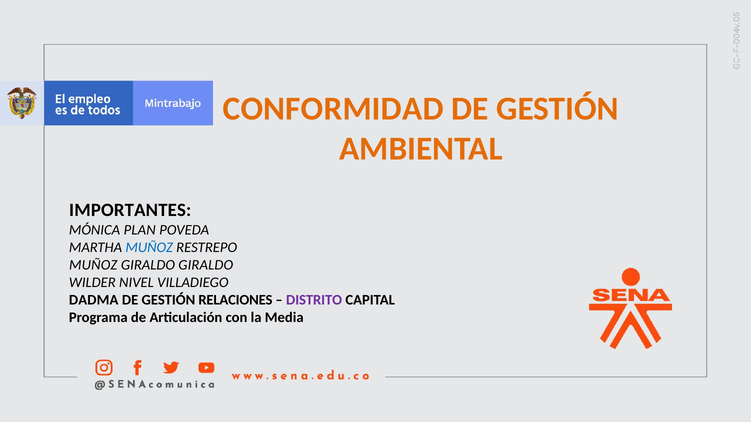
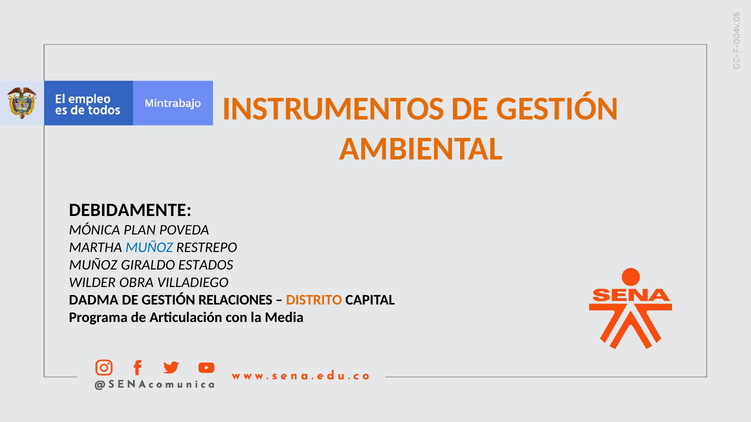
CONFORMIDAD: CONFORMIDAD -> INSTRUMENTOS
IMPORTANTES: IMPORTANTES -> DEBIDAMENTE
GIRALDO GIRALDO: GIRALDO -> ESTADOS
NIVEL: NIVEL -> OBRA
DISTRITO colour: purple -> orange
